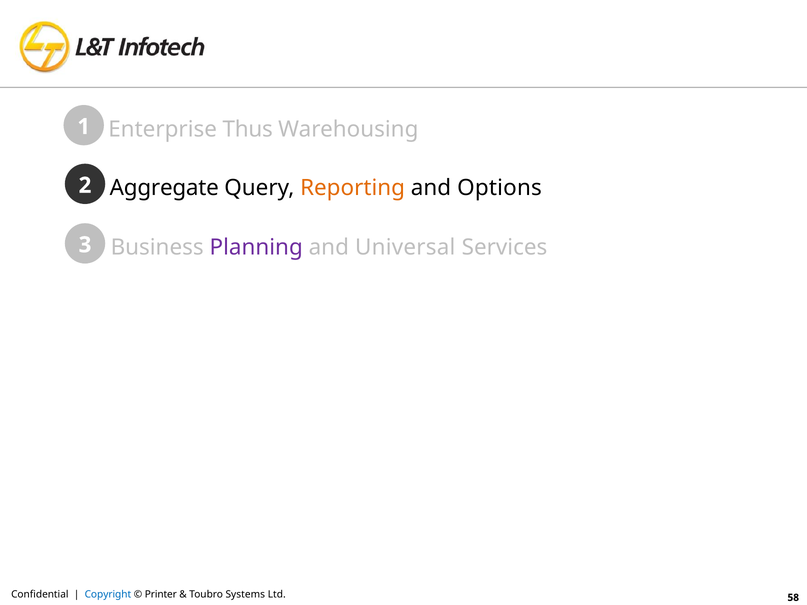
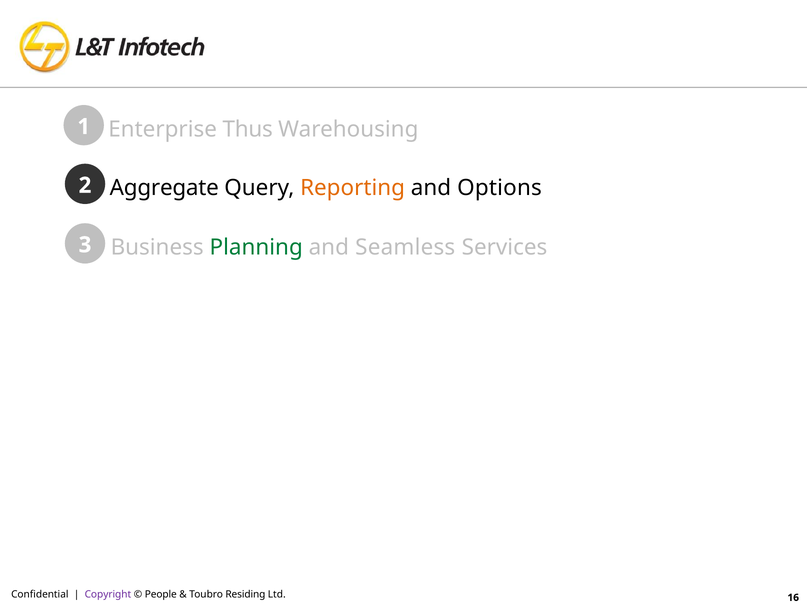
Planning colour: purple -> green
Universal: Universal -> Seamless
Copyright colour: blue -> purple
Printer: Printer -> People
Systems: Systems -> Residing
58: 58 -> 16
